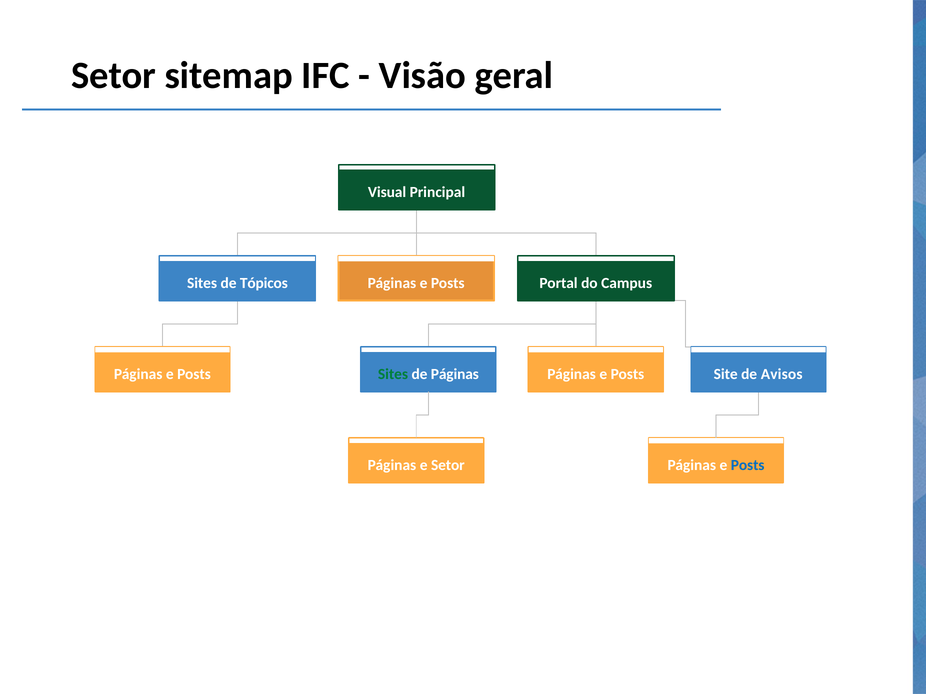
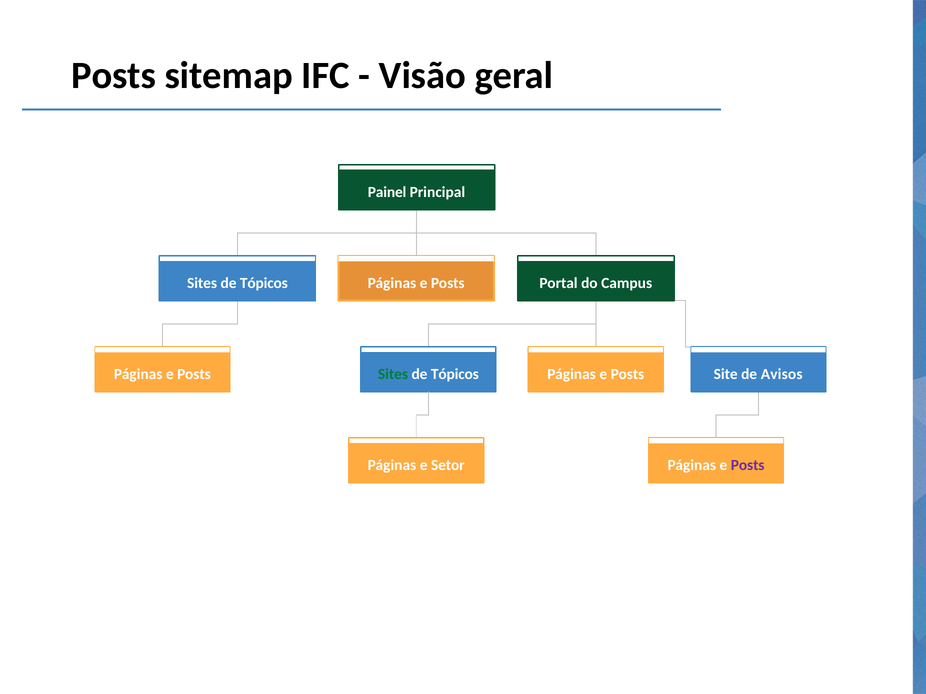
Setor at (114, 76): Setor -> Posts
Visual: Visual -> Painel
Páginas at (455, 375): Páginas -> Tópicos
Posts at (748, 466) colour: blue -> purple
